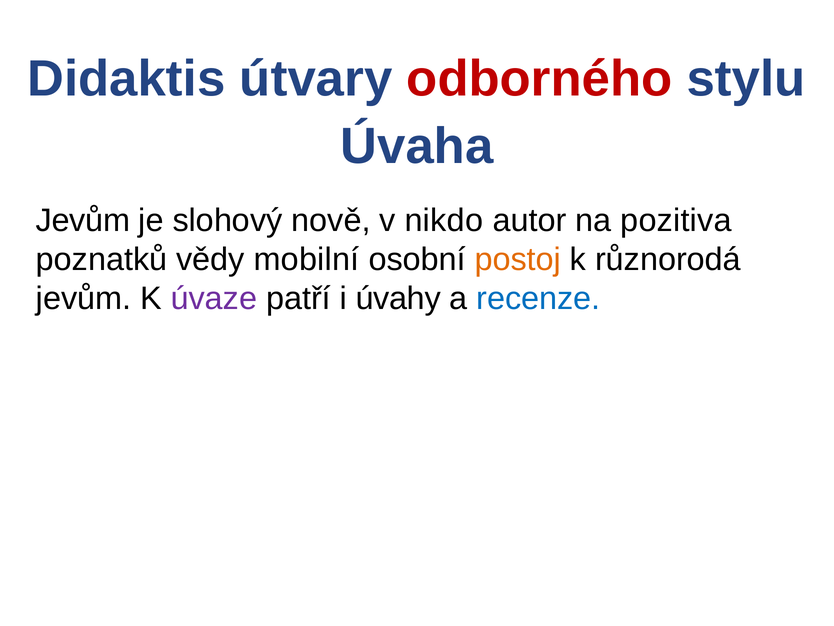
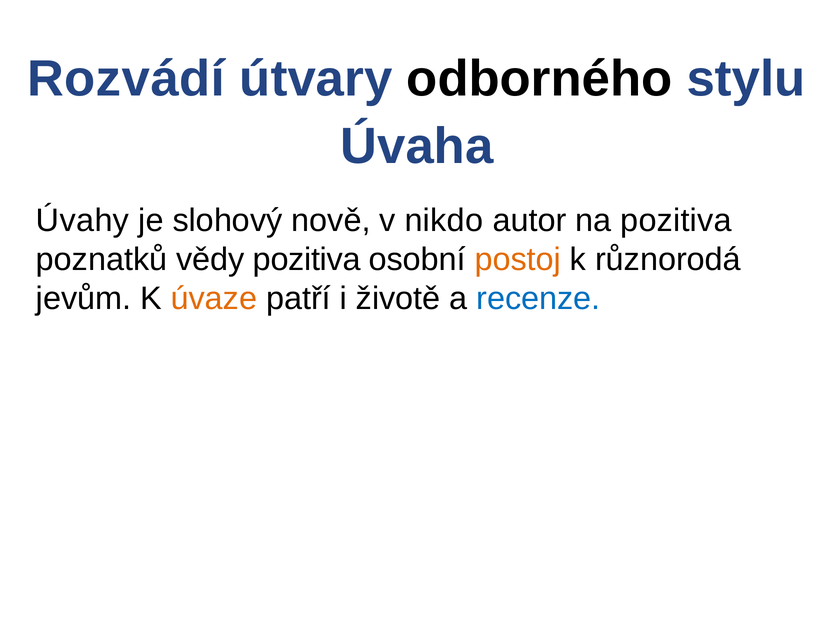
Didaktis: Didaktis -> Rozvádí
odborného colour: red -> black
Jevům at (83, 220): Jevům -> Úvahy
vědy mobilní: mobilní -> pozitiva
úvaze colour: purple -> orange
úvahy: úvahy -> životě
